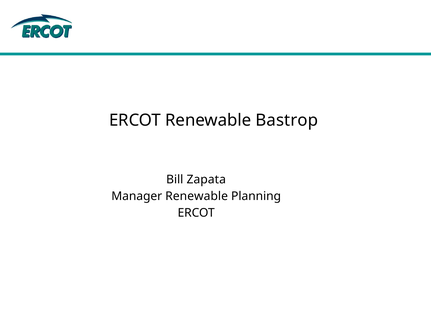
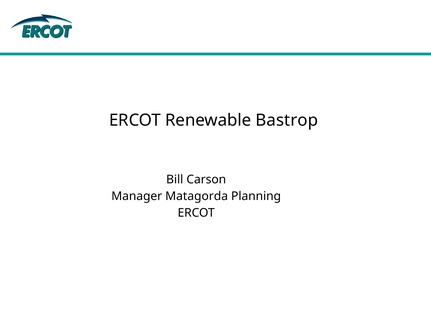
Zapata: Zapata -> Carson
Manager Renewable: Renewable -> Matagorda
